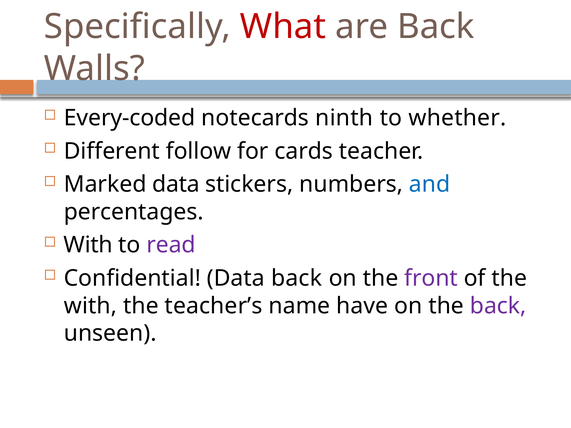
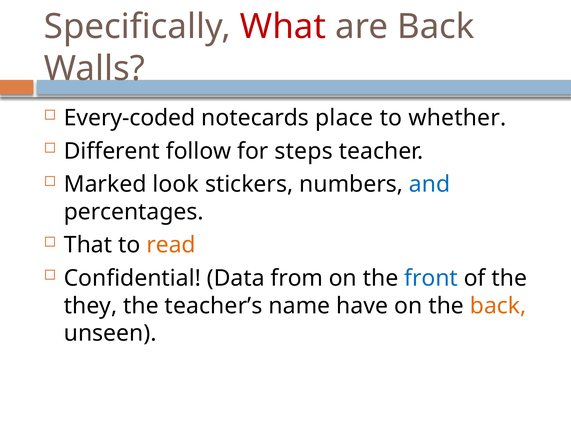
ninth: ninth -> place
cards: cards -> steps
Marked data: data -> look
With at (88, 245): With -> That
read colour: purple -> orange
Data back: back -> from
front colour: purple -> blue
with at (90, 306): with -> they
back at (498, 306) colour: purple -> orange
